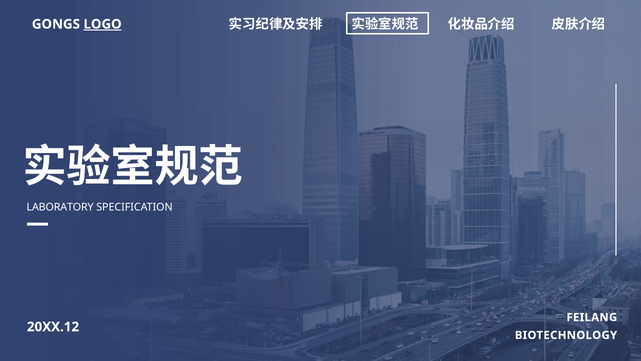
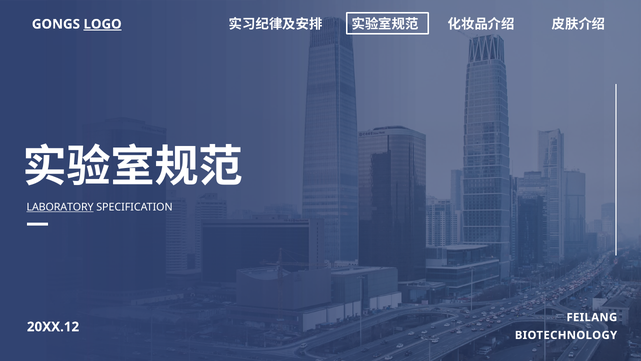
LABORATORY underline: none -> present
